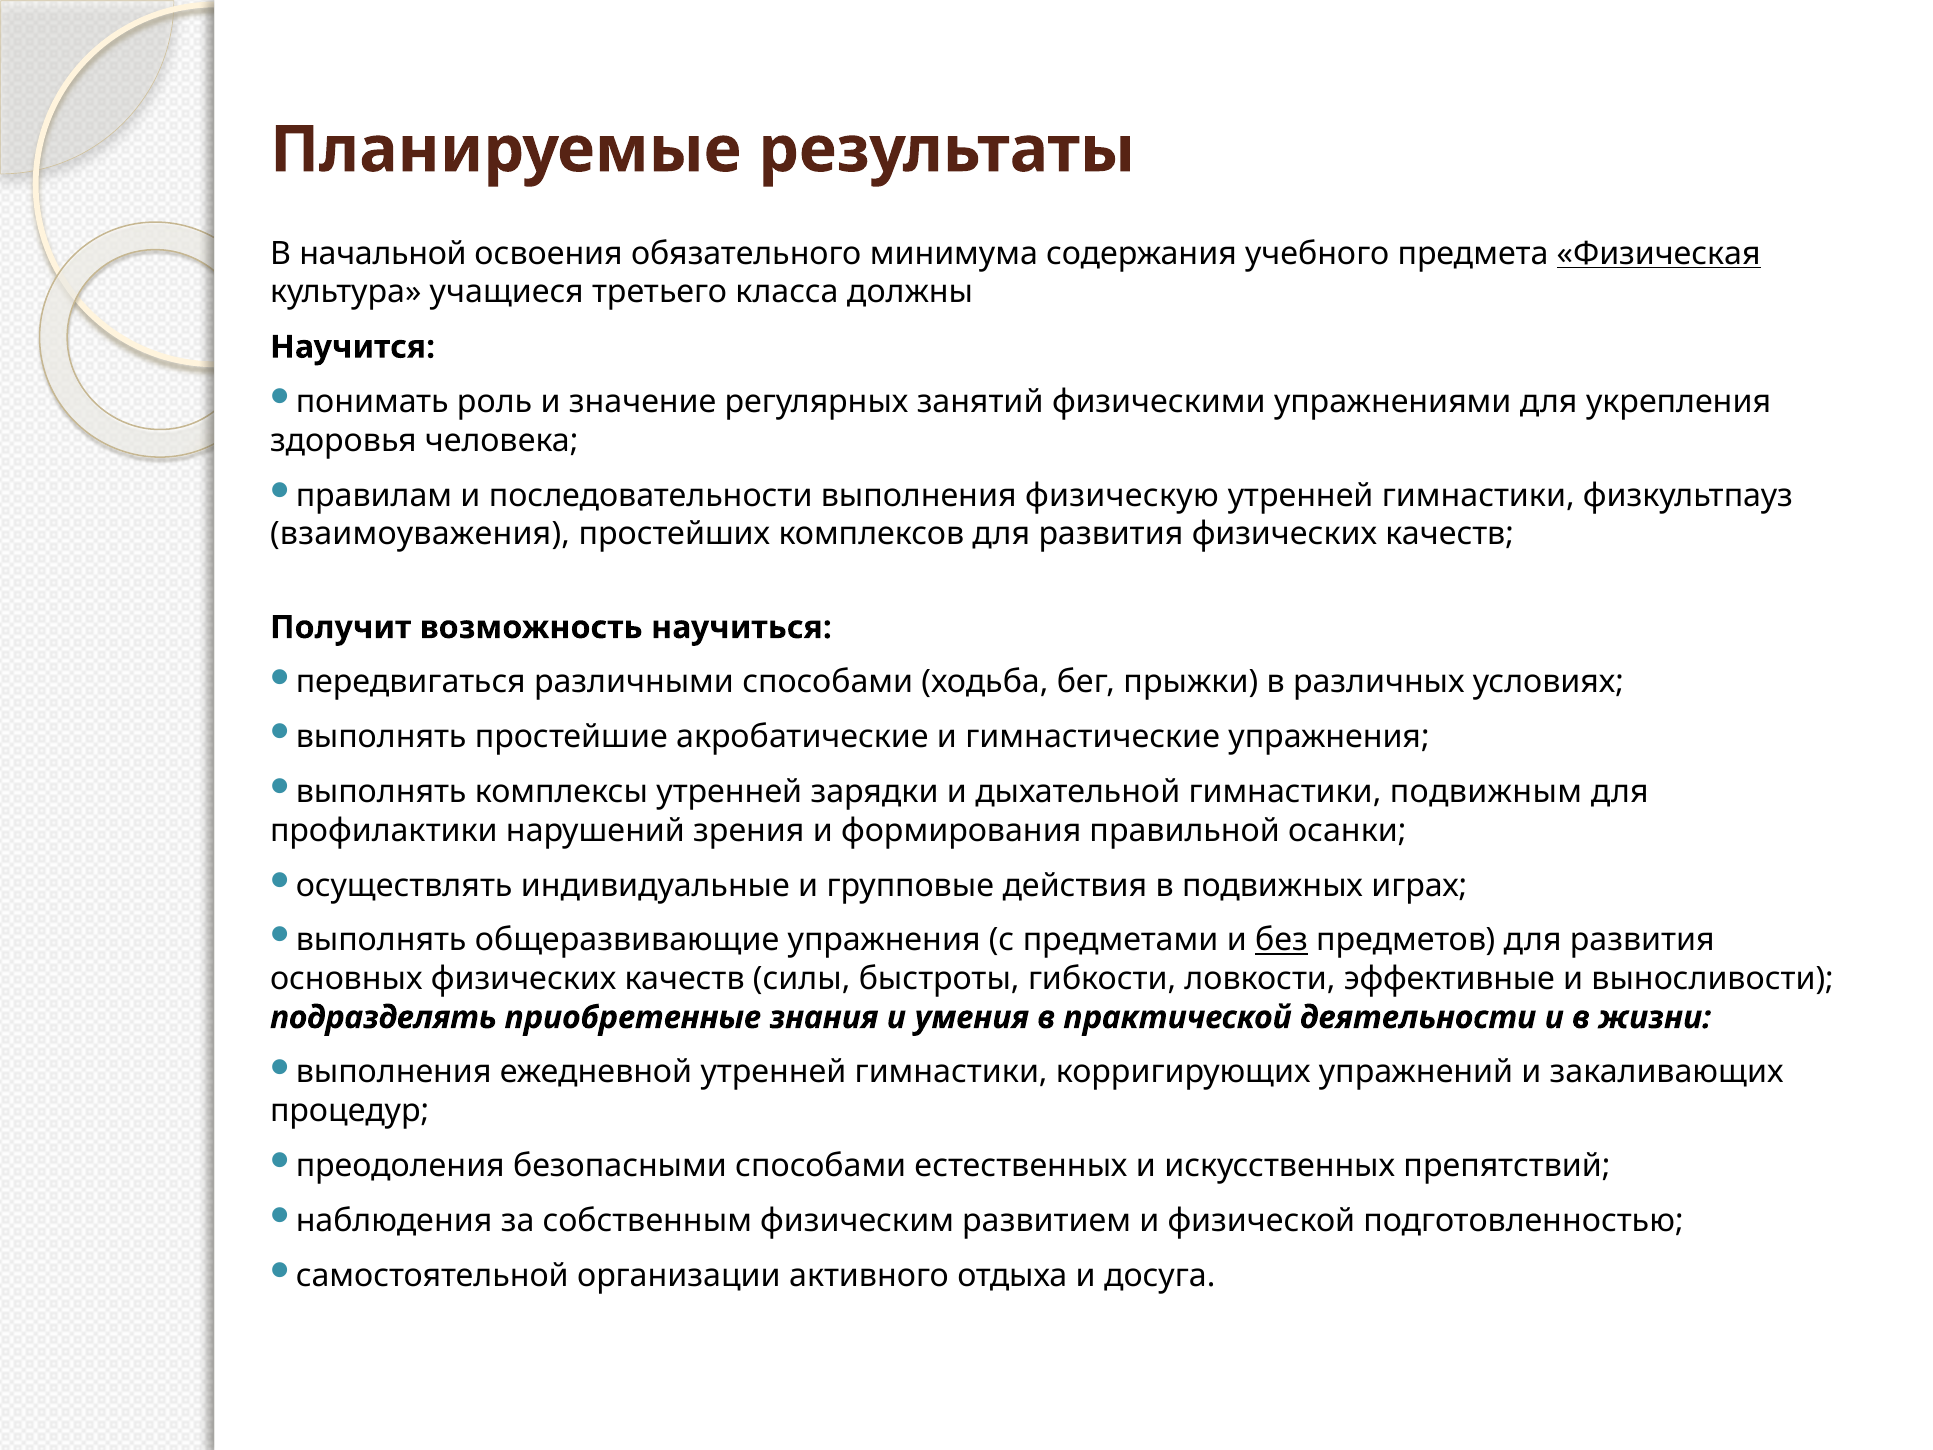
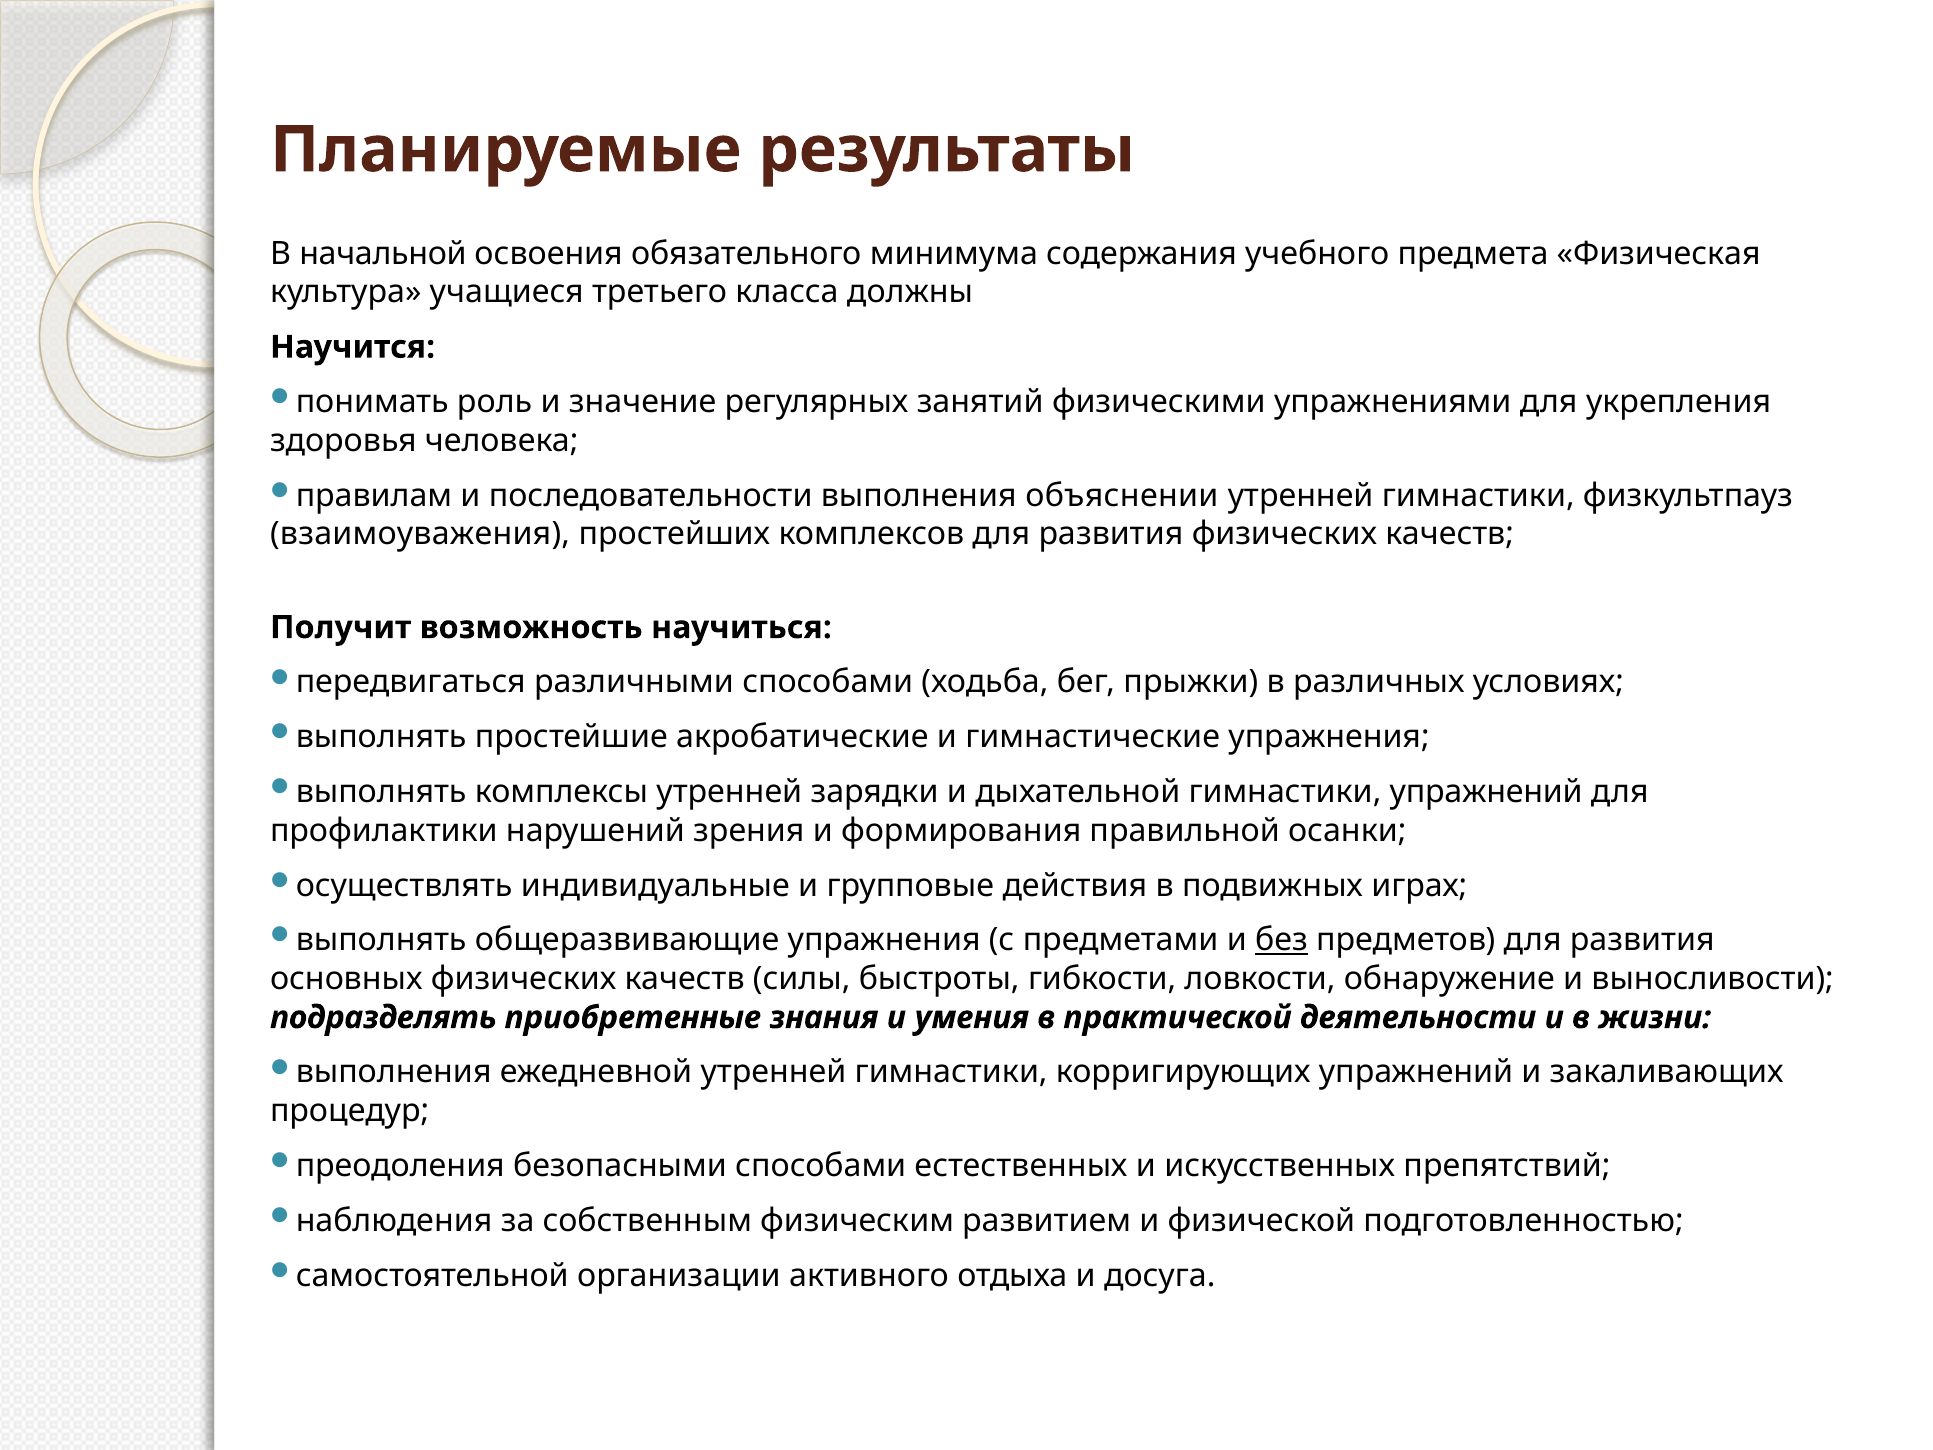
Физическая underline: present -> none
физическую: физическую -> объяснении
гимнастики подвижным: подвижным -> упражнений
эффективные: эффективные -> обнаружение
